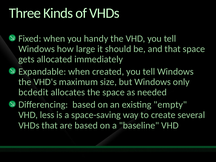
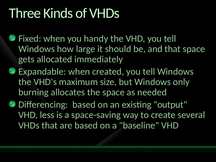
bcdedit: bcdedit -> burning
empty: empty -> output
